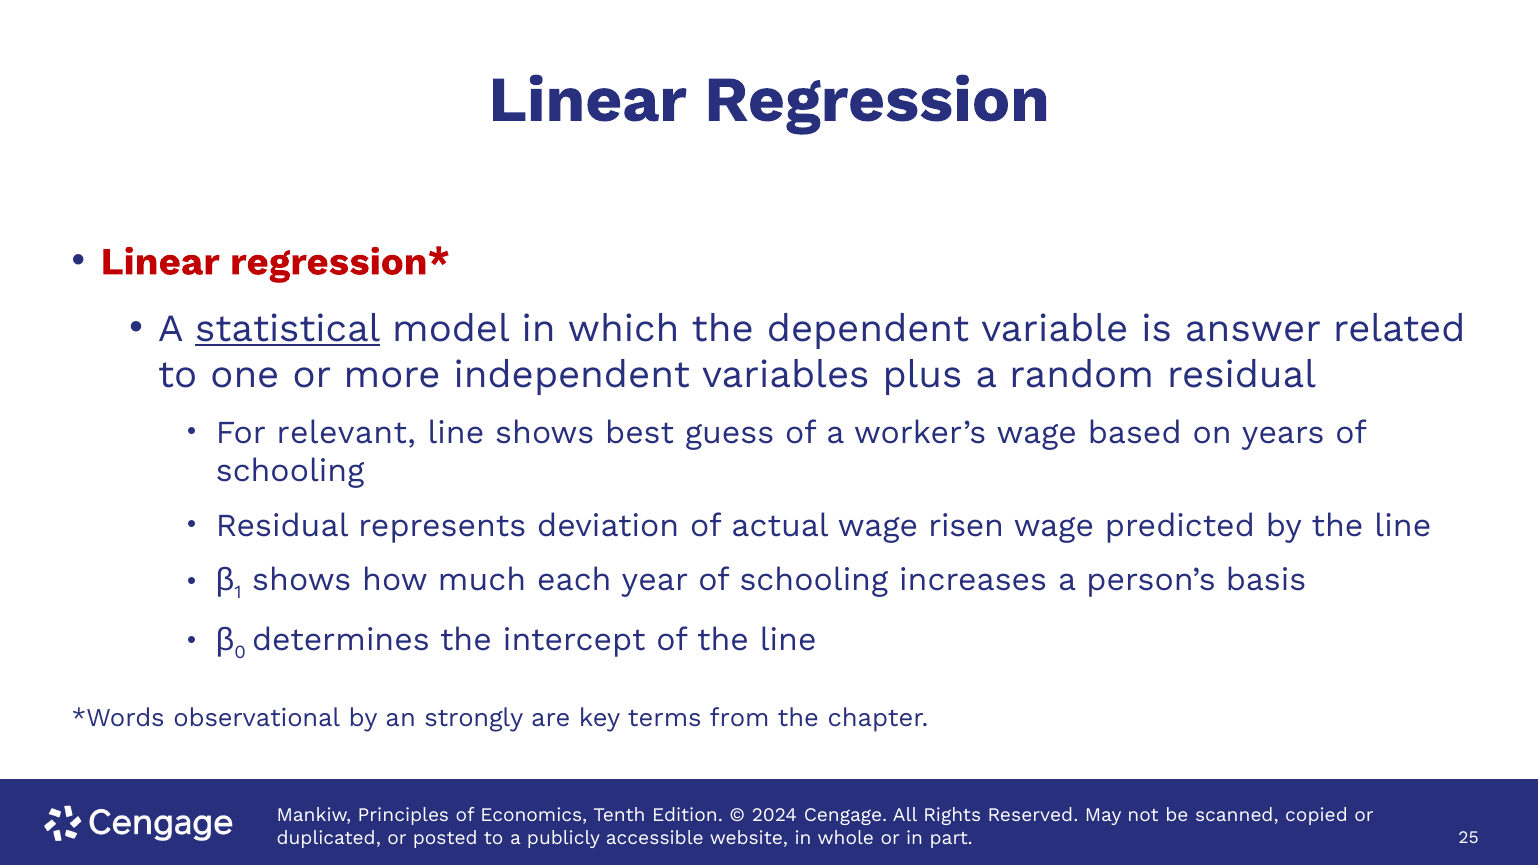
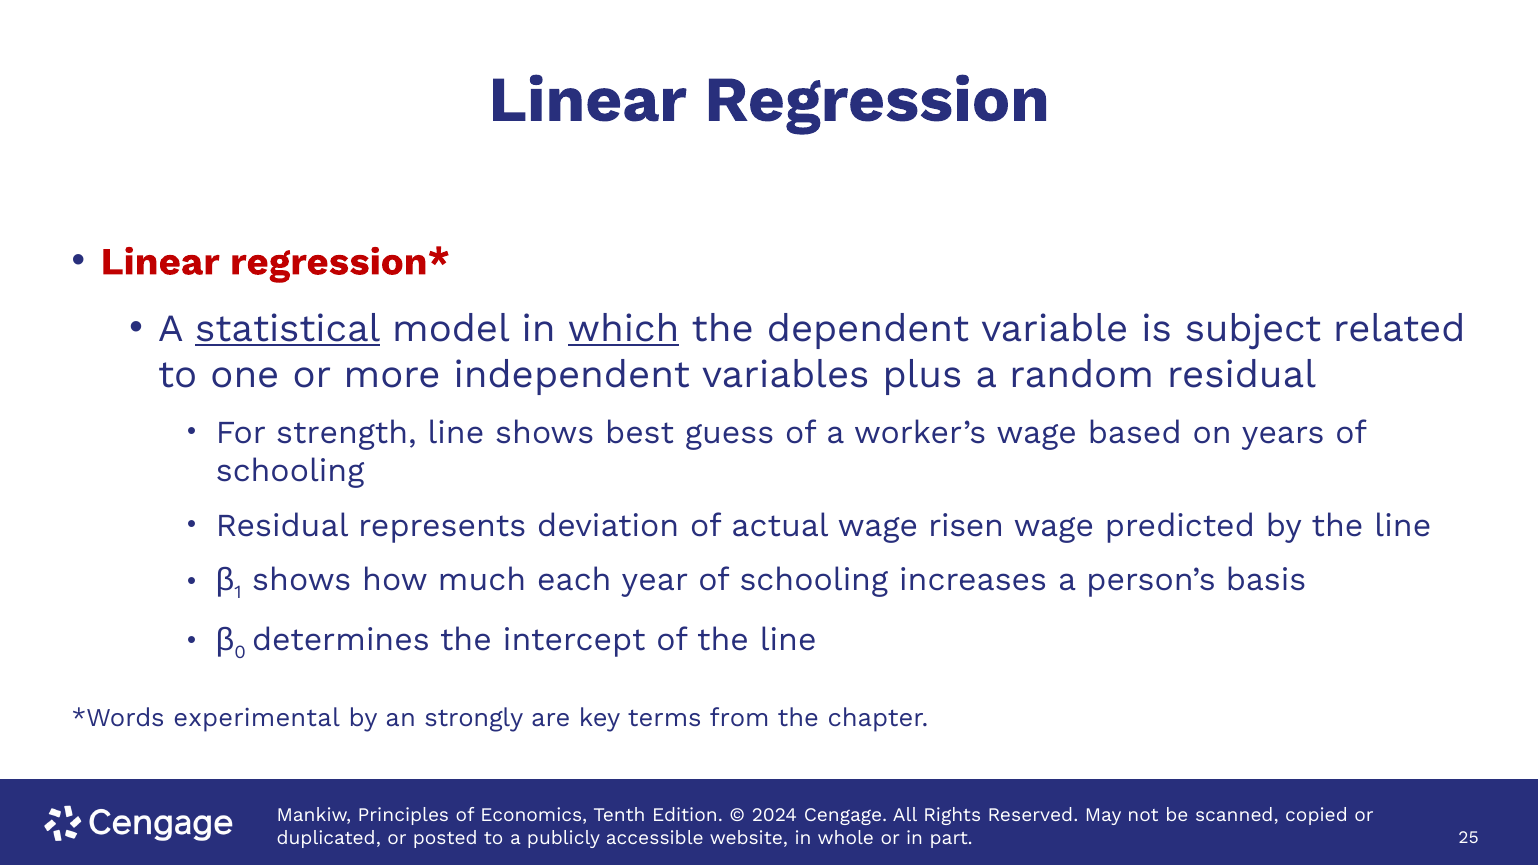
which underline: none -> present
answer: answer -> subject
relevant: relevant -> strength
observational: observational -> experimental
